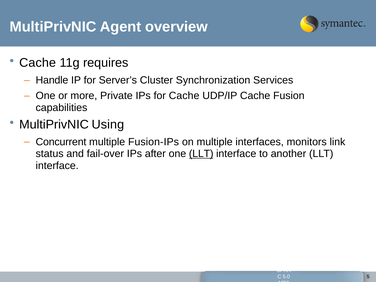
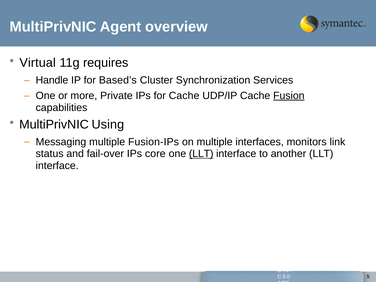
Cache at (38, 63): Cache -> Virtual
Server’s: Server’s -> Based’s
Fusion underline: none -> present
Concurrent: Concurrent -> Messaging
after: after -> core
